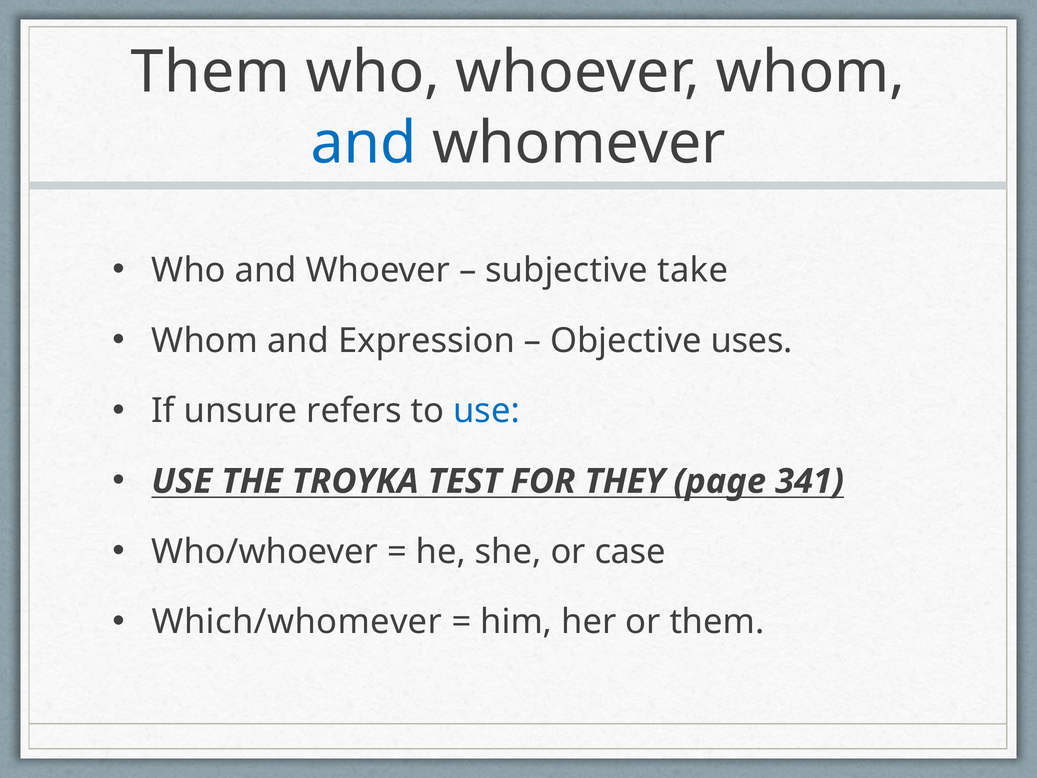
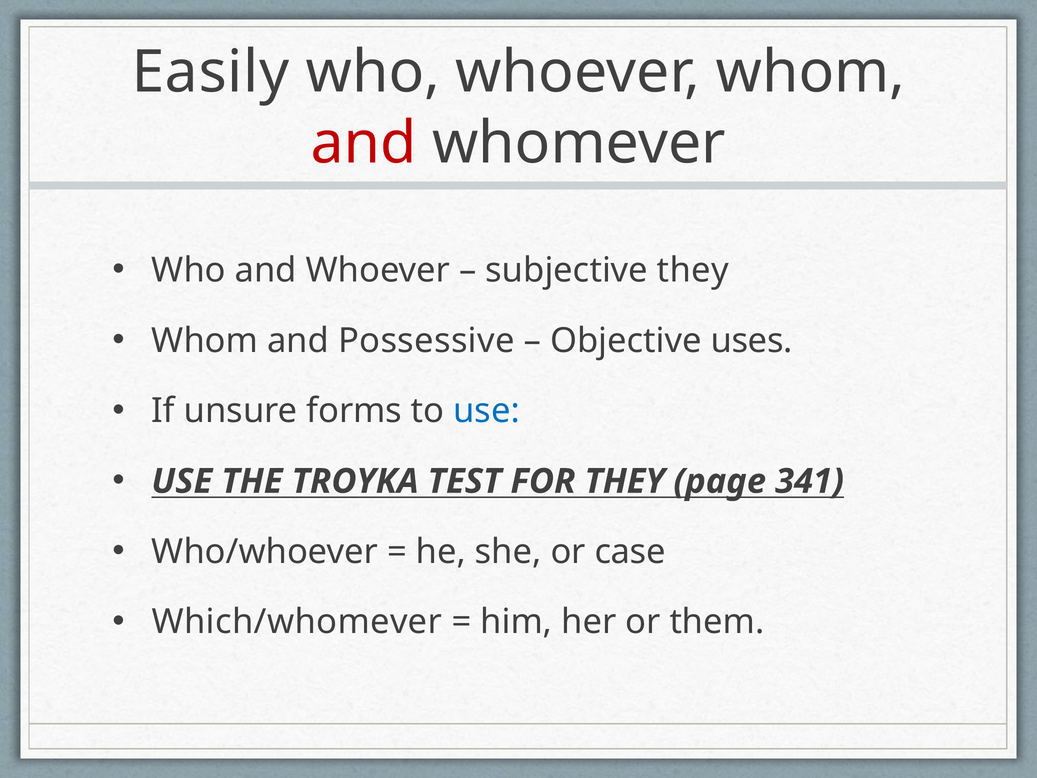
Them at (210, 72): Them -> Easily
and at (364, 143) colour: blue -> red
subjective take: take -> they
Expression: Expression -> Possessive
refers: refers -> forms
